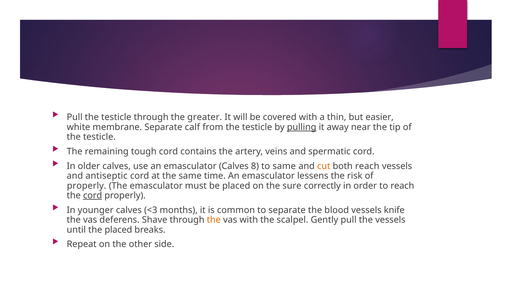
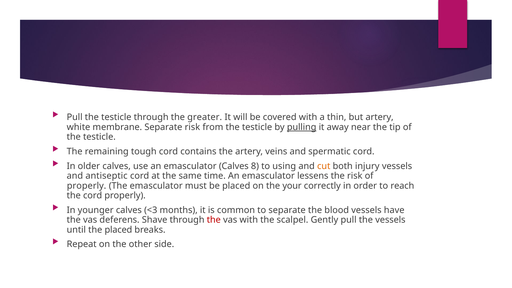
but easier: easier -> artery
Separate calf: calf -> risk
to same: same -> using
both reach: reach -> injury
sure: sure -> your
cord at (93, 195) underline: present -> none
knife: knife -> have
the at (214, 220) colour: orange -> red
